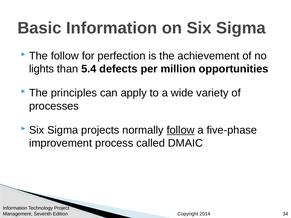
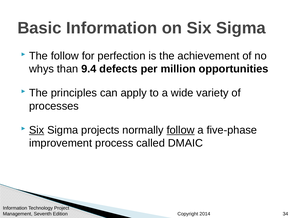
lights: lights -> whys
5.4: 5.4 -> 9.4
Six at (37, 130) underline: none -> present
